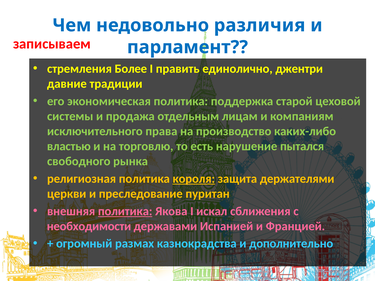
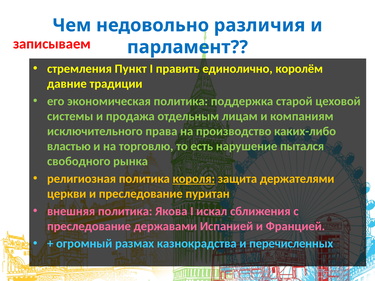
Более: Более -> Пункт
джентри: джентри -> королём
политика at (125, 211) underline: present -> none
необходимости at (89, 226): необходимости -> преследование
дополнительно: дополнительно -> перечисленных
